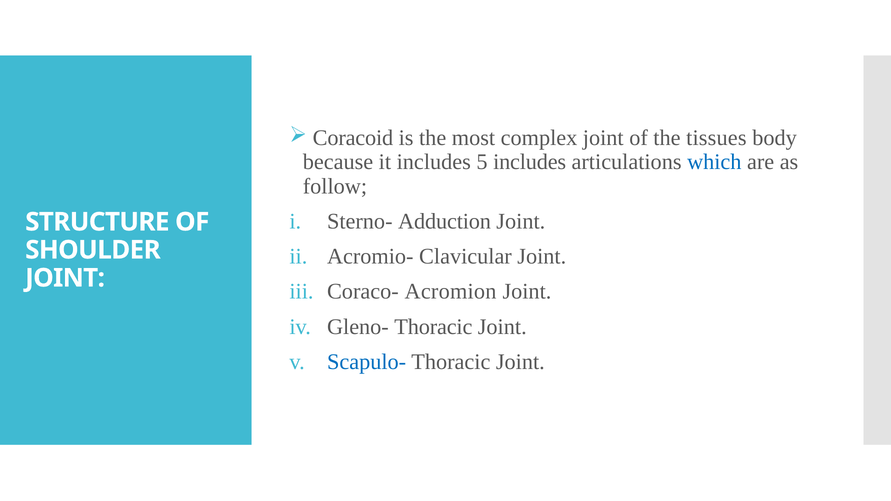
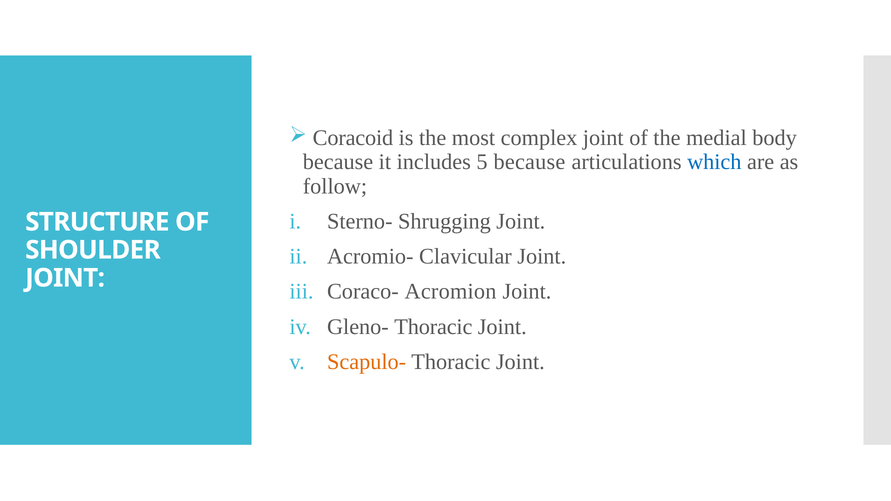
tissues: tissues -> medial
5 includes: includes -> because
Adduction: Adduction -> Shrugging
Scapulo- colour: blue -> orange
